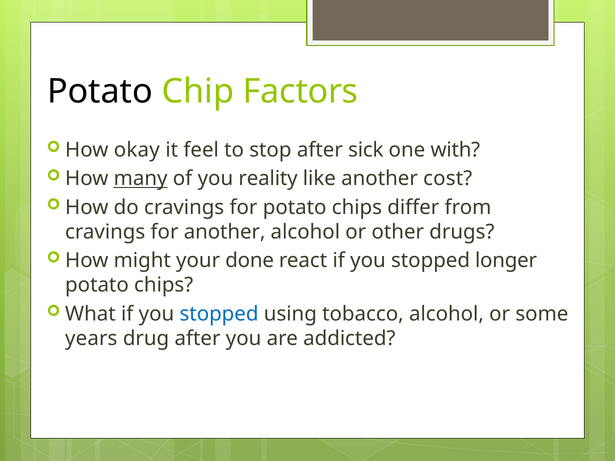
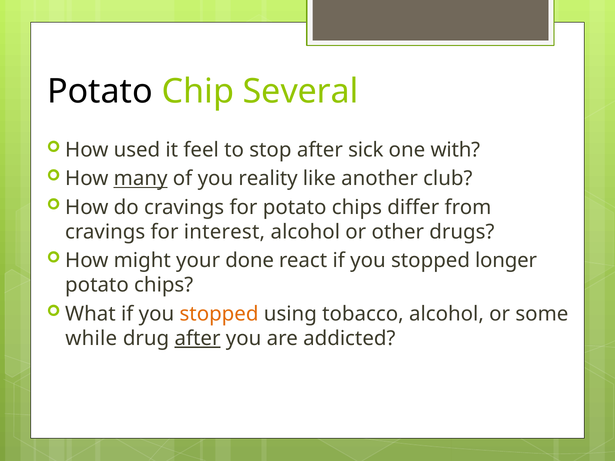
Factors: Factors -> Several
okay: okay -> used
cost: cost -> club
for another: another -> interest
stopped at (219, 314) colour: blue -> orange
years: years -> while
after at (198, 339) underline: none -> present
